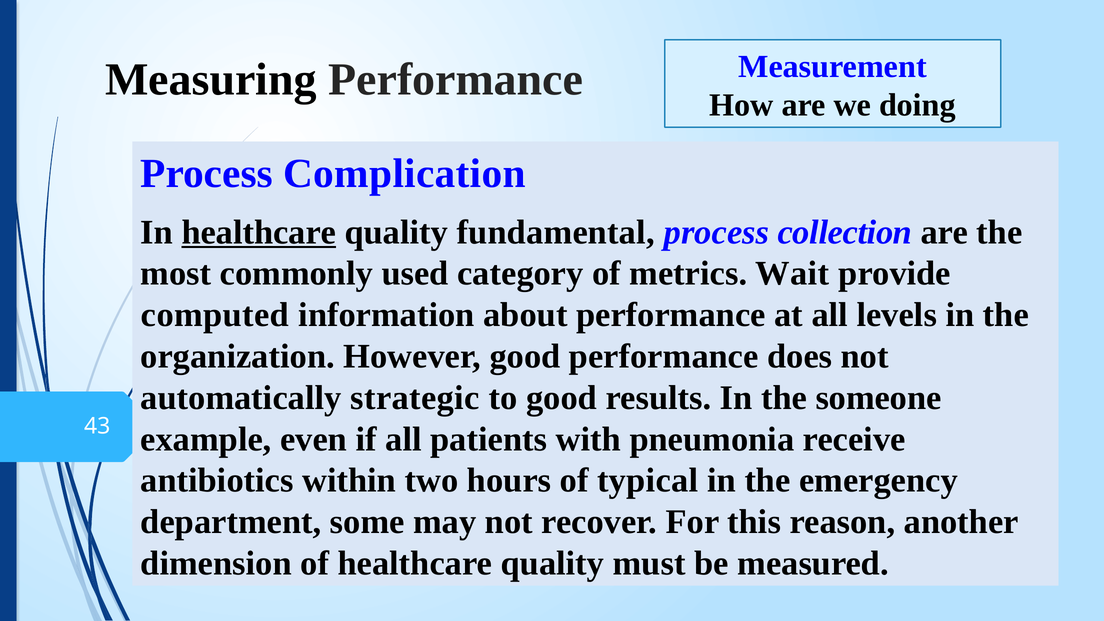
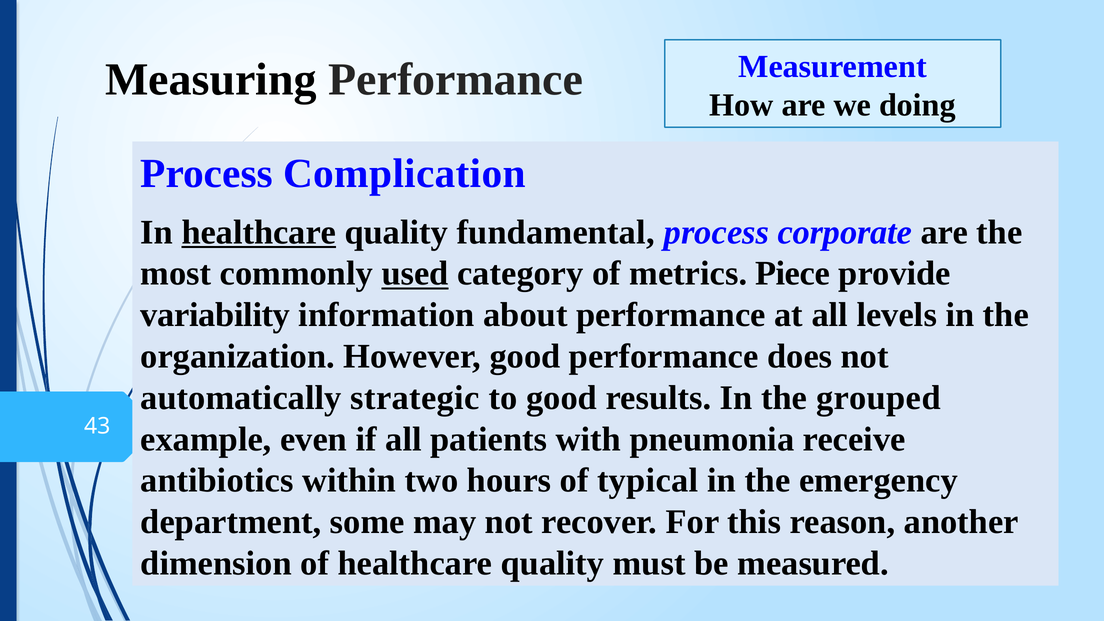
collection: collection -> corporate
used underline: none -> present
Wait: Wait -> Piece
computed: computed -> variability
someone: someone -> grouped
